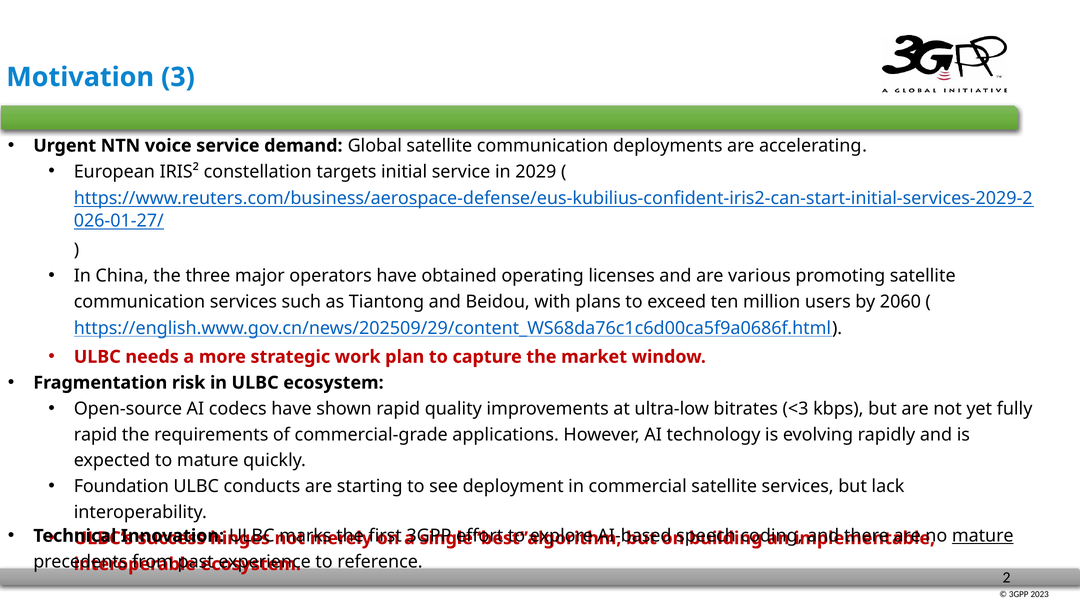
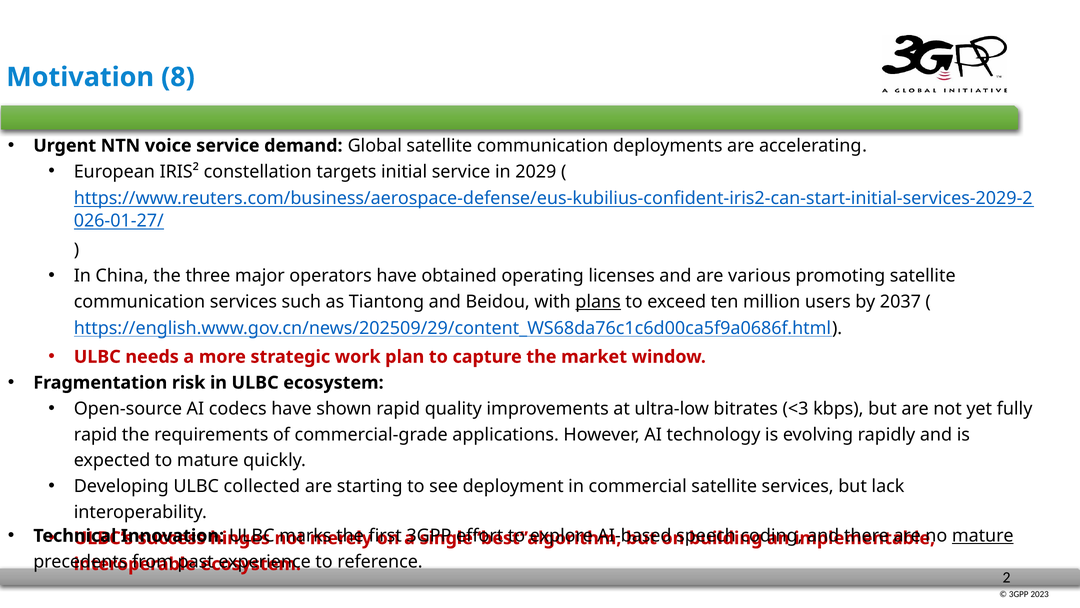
3: 3 -> 8
plans underline: none -> present
2060: 2060 -> 2037
Foundation: Foundation -> Developing
conducts: conducts -> collected
